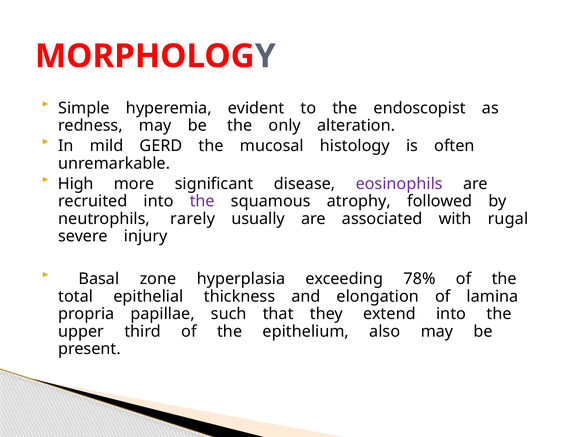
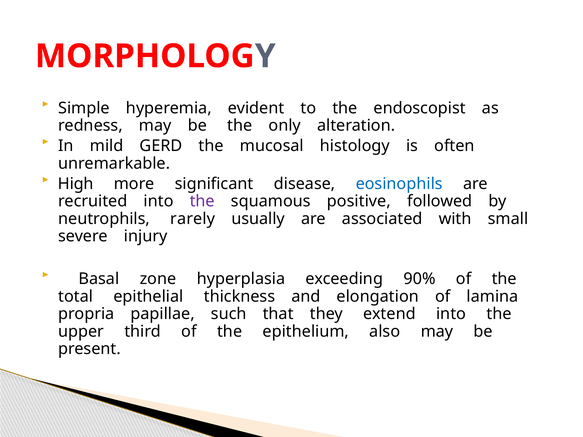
eosinophils colour: purple -> blue
atrophy: atrophy -> positive
rugal: rugal -> small
78%: 78% -> 90%
